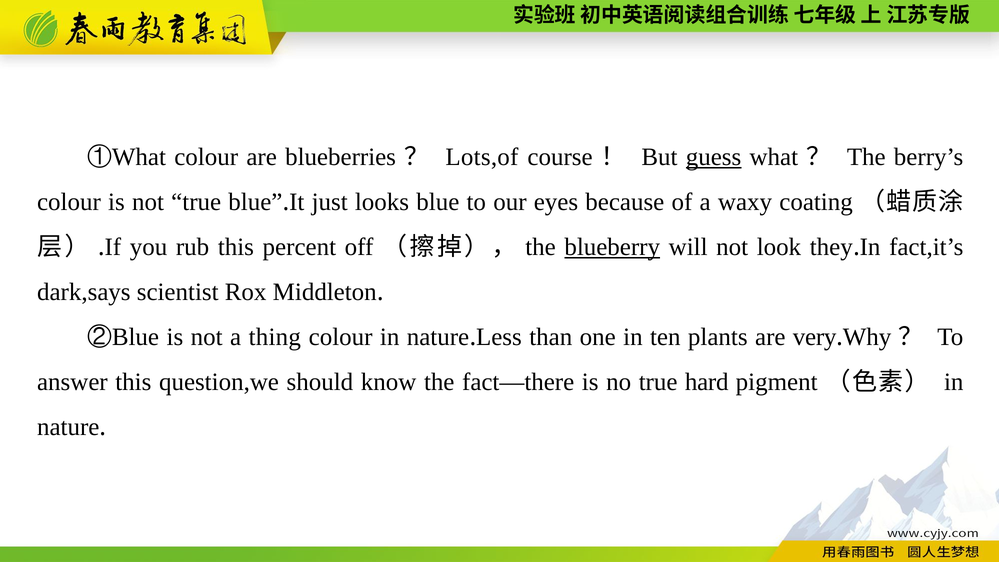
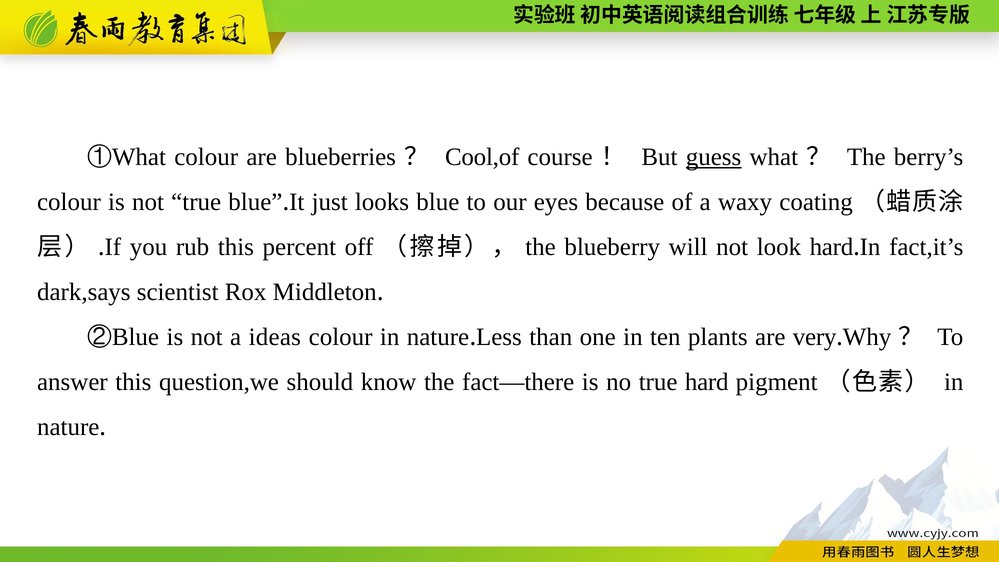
Lots,of: Lots,of -> Cool,of
blueberry underline: present -> none
look they: they -> hard
thing: thing -> ideas
